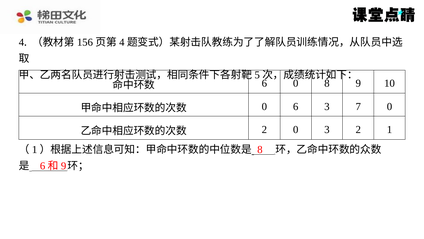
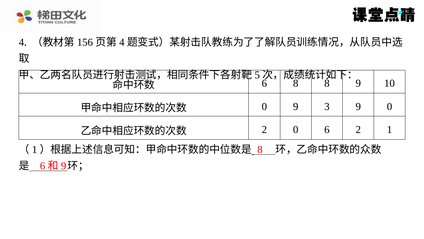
6 0: 0 -> 8
0 6: 6 -> 9
3 7: 7 -> 9
0 3: 3 -> 6
